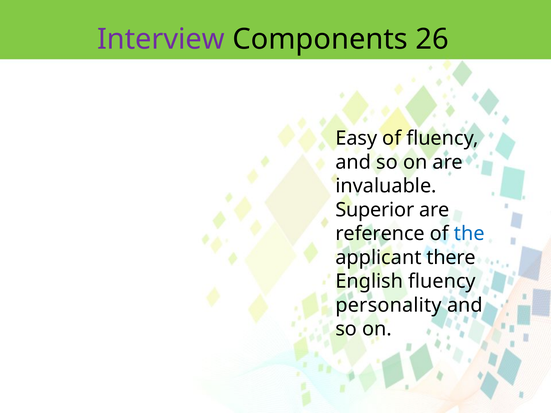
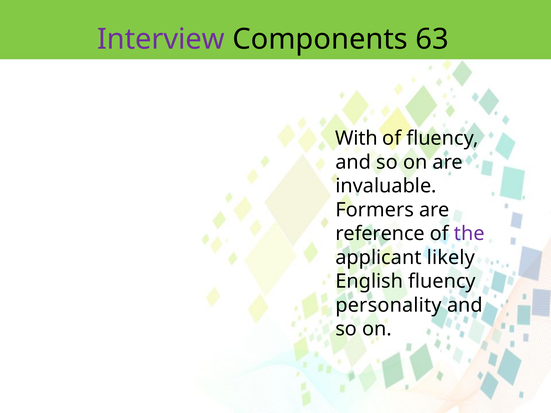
26: 26 -> 63
Easy: Easy -> With
Superior: Superior -> Formers
the colour: blue -> purple
there: there -> likely
